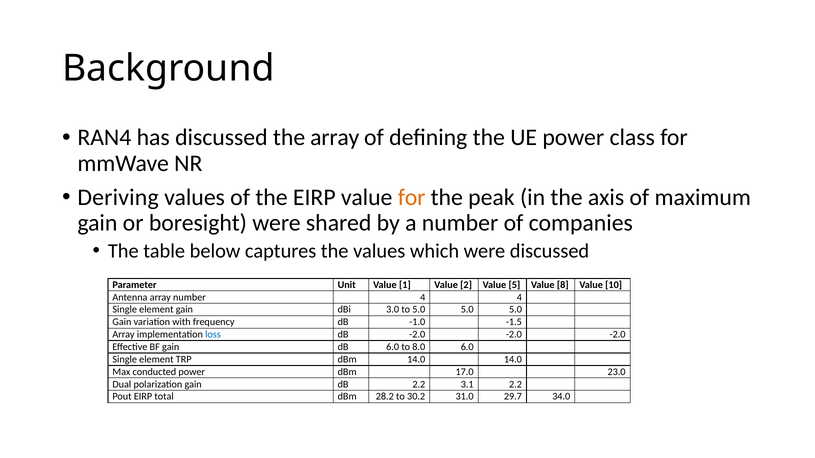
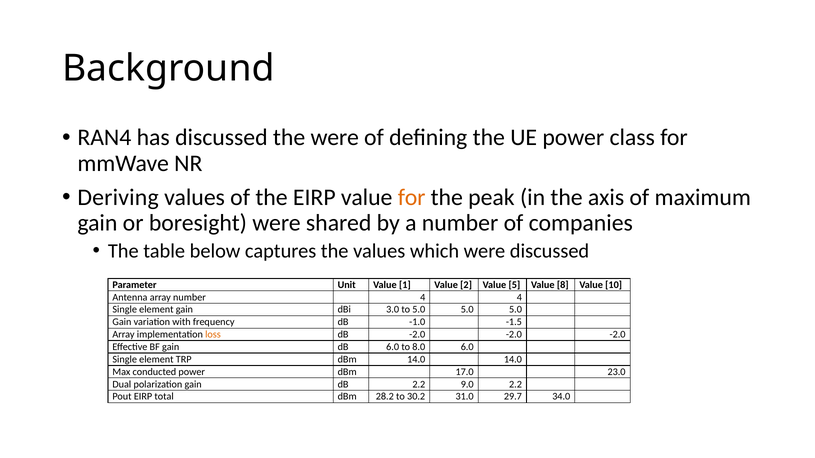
the array: array -> were
loss colour: blue -> orange
3.1: 3.1 -> 9.0
